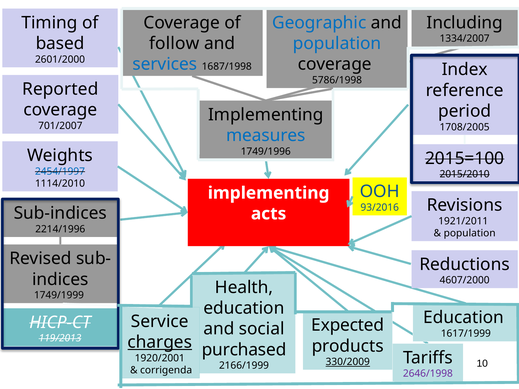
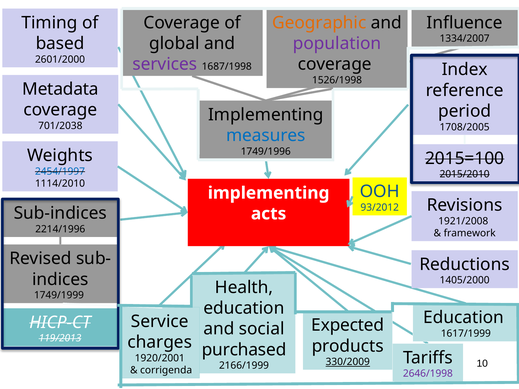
Geographic colour: blue -> orange
Including: Including -> Influence
follow: follow -> global
population at (337, 43) colour: blue -> purple
services colour: blue -> purple
5786/1998: 5786/1998 -> 1526/1998
Reported: Reported -> Metadata
701/2007: 701/2007 -> 701/2038
93/2016: 93/2016 -> 93/2012
1921/2011: 1921/2011 -> 1921/2008
population at (470, 233): population -> framework
4607/2000: 4607/2000 -> 1405/2000
charges underline: present -> none
